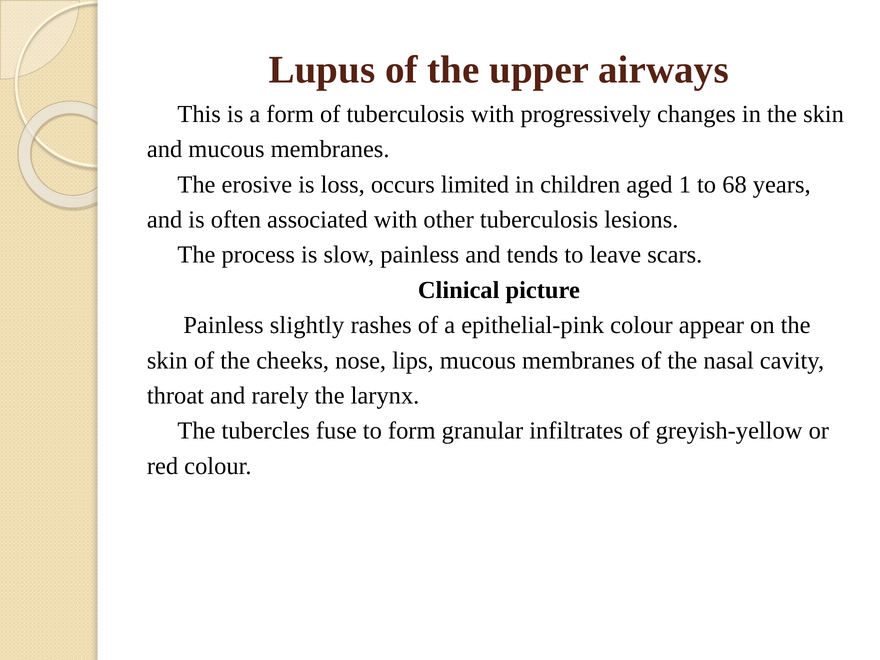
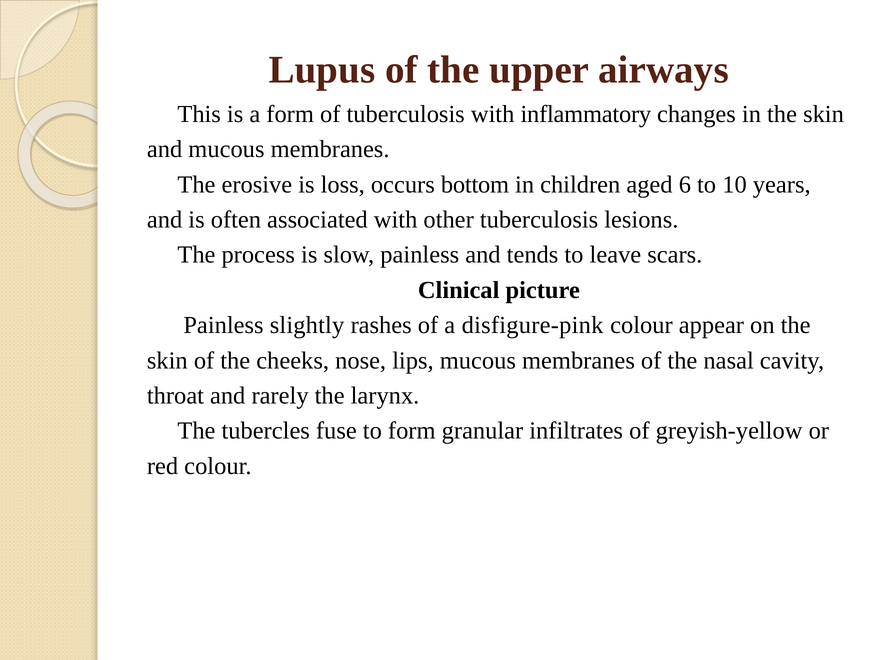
progressively: progressively -> inflammatory
limited: limited -> bottom
1: 1 -> 6
68: 68 -> 10
epithelial-pink: epithelial-pink -> disfigure-pink
